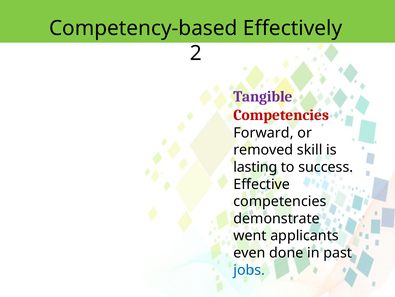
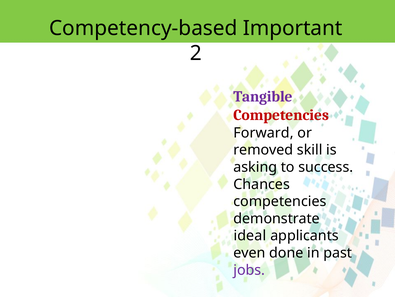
Effectively: Effectively -> Important
lasting: lasting -> asking
Effective: Effective -> Chances
went: went -> ideal
jobs colour: blue -> purple
